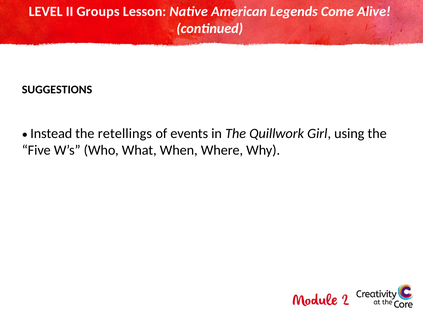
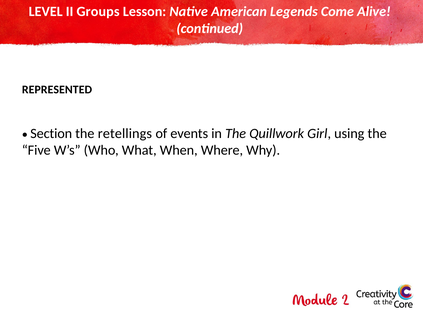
SUGGESTIONS: SUGGESTIONS -> REPRESENTED
Instead: Instead -> Section
